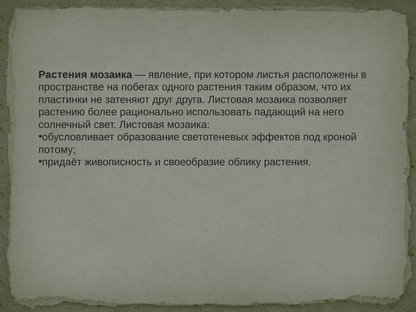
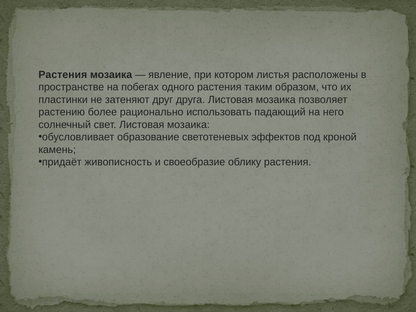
потому: потому -> камень
